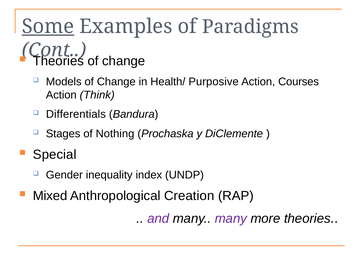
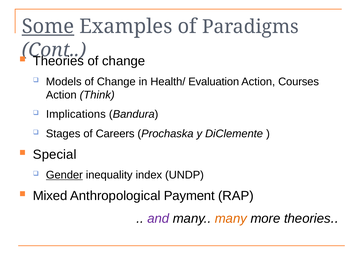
Purposive: Purposive -> Evaluation
Differentials: Differentials -> Implications
Nothing: Nothing -> Careers
Gender underline: none -> present
Creation: Creation -> Payment
many at (231, 218) colour: purple -> orange
